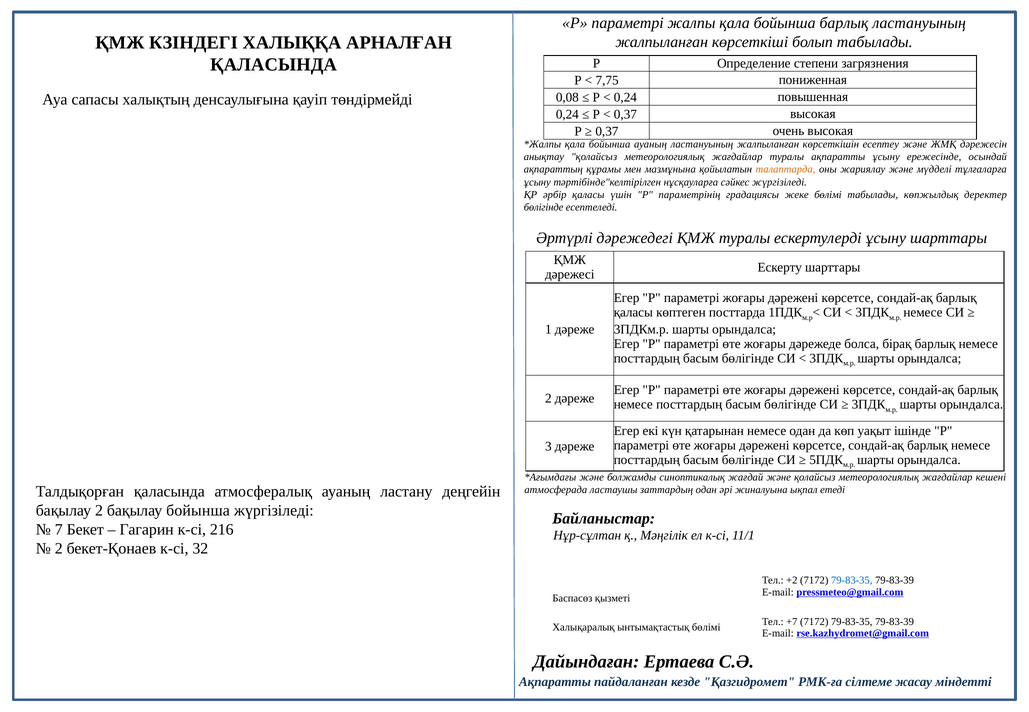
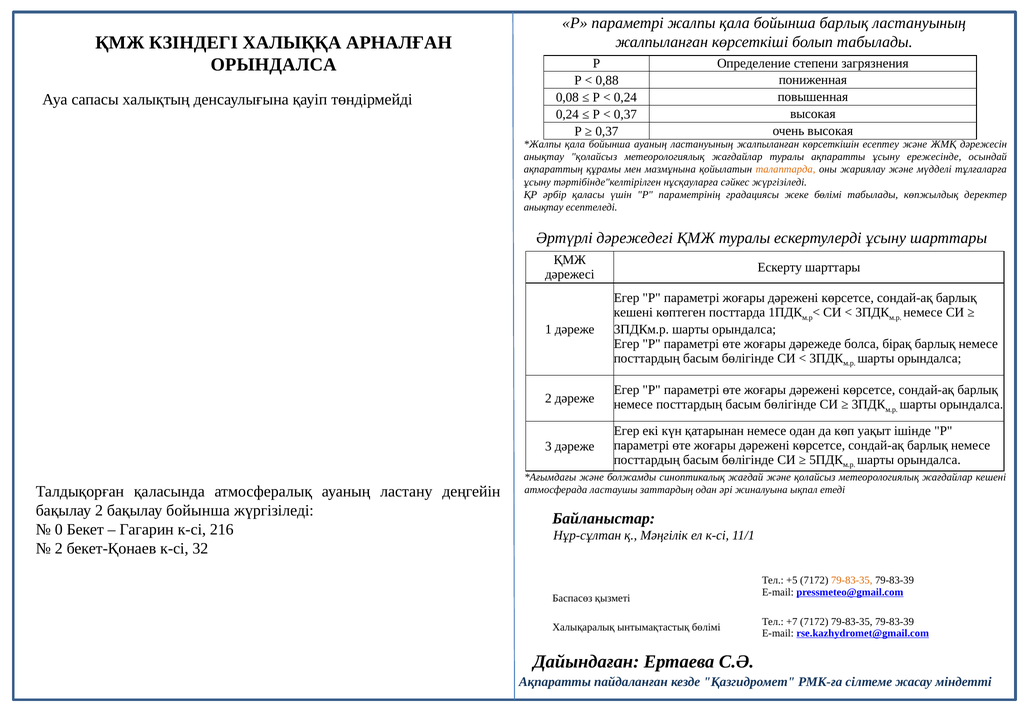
ҚАЛАСЫНДА at (274, 65): ҚАЛАСЫНДА -> ОРЫНДАЛСА
7,75: 7,75 -> 0,88
бөлігінде at (544, 207): бөлігінде -> анықтау
қаласы at (633, 313): қаласы -> кешені
7: 7 -> 0
+2: +2 -> +5
79-83-35 at (852, 581) colour: blue -> orange
